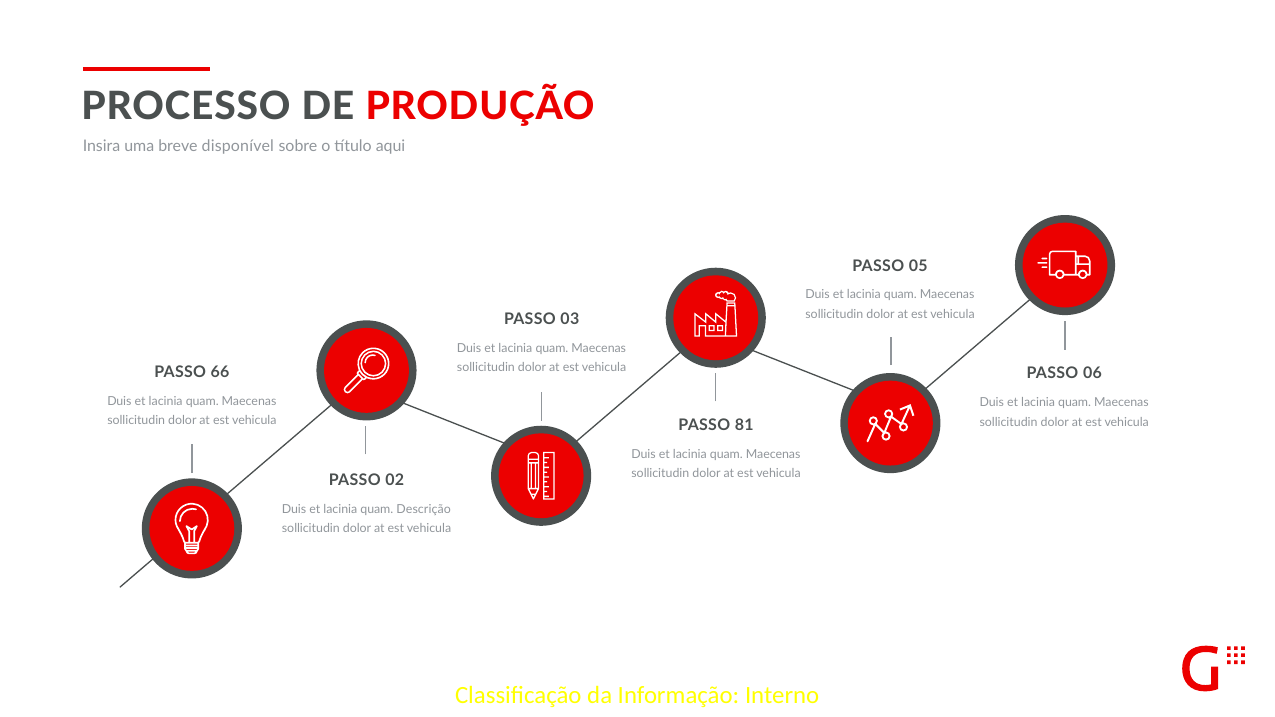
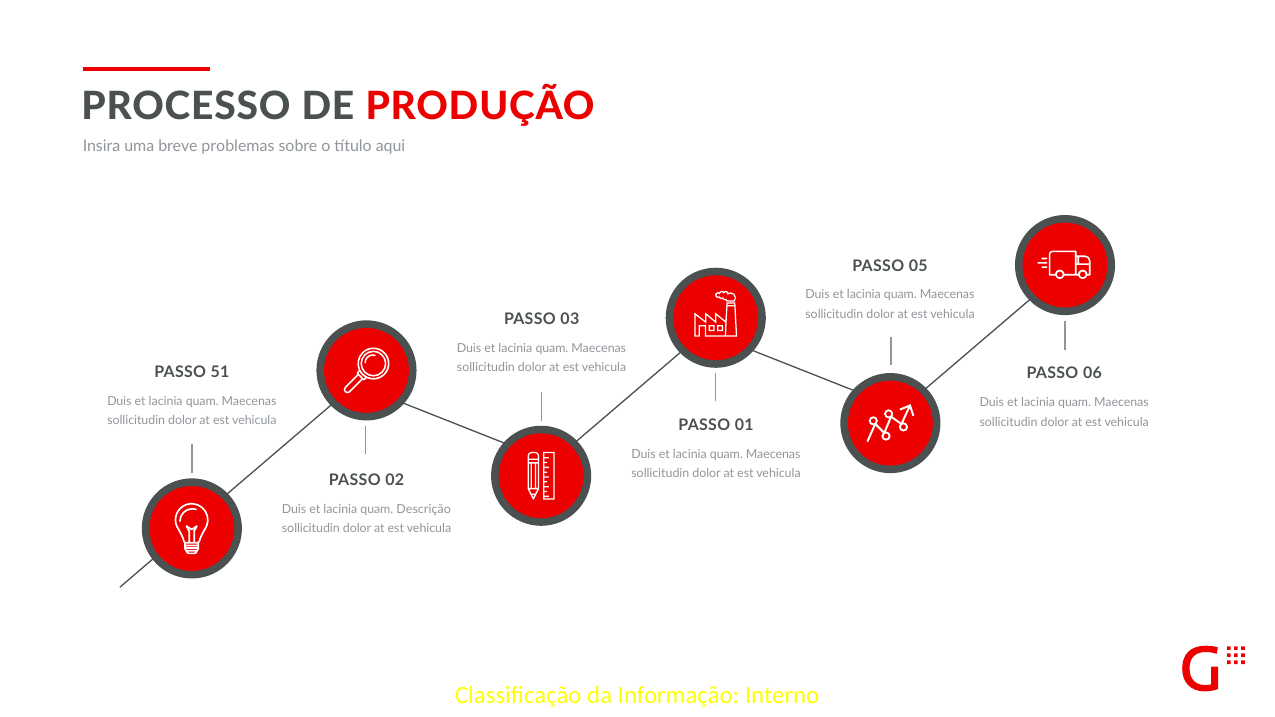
disponível: disponível -> problemas
66: 66 -> 51
81: 81 -> 01
